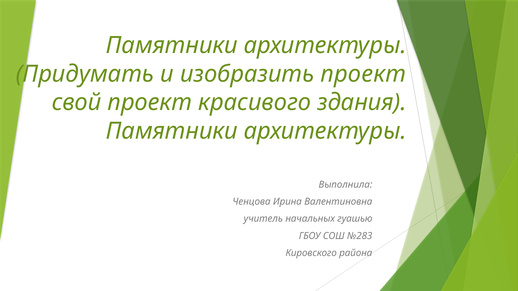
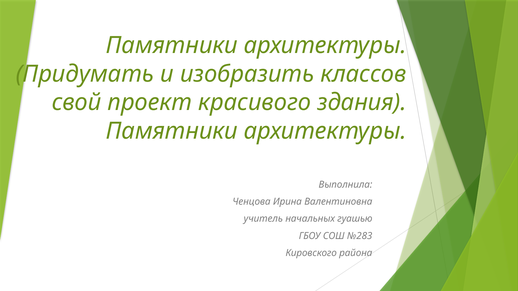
изобразить проект: проект -> классов
